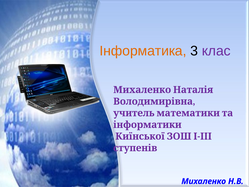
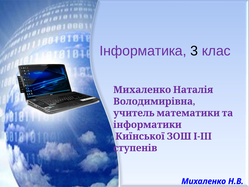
Інформатика colour: orange -> purple
